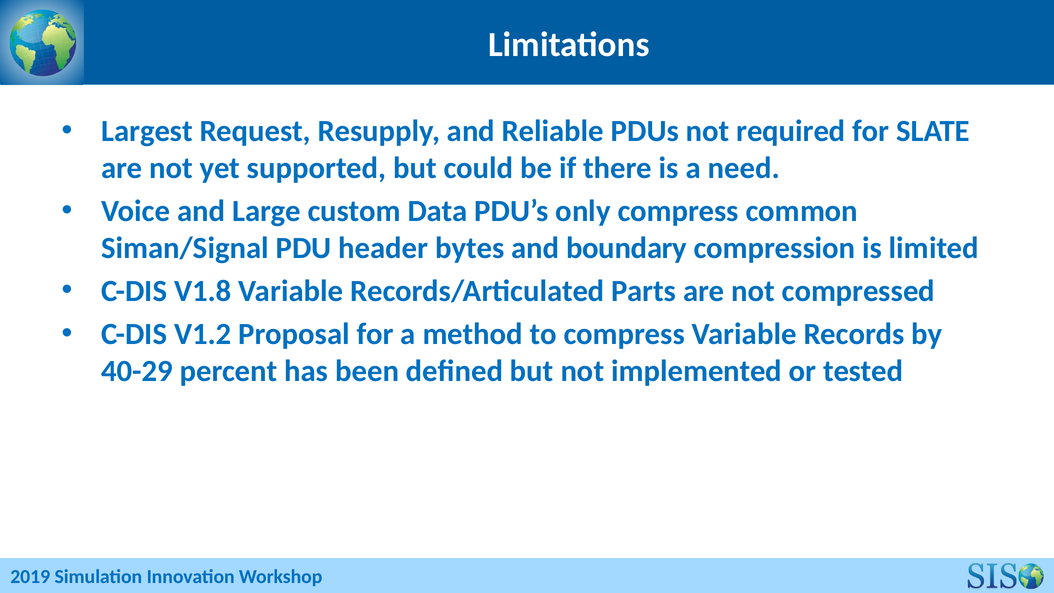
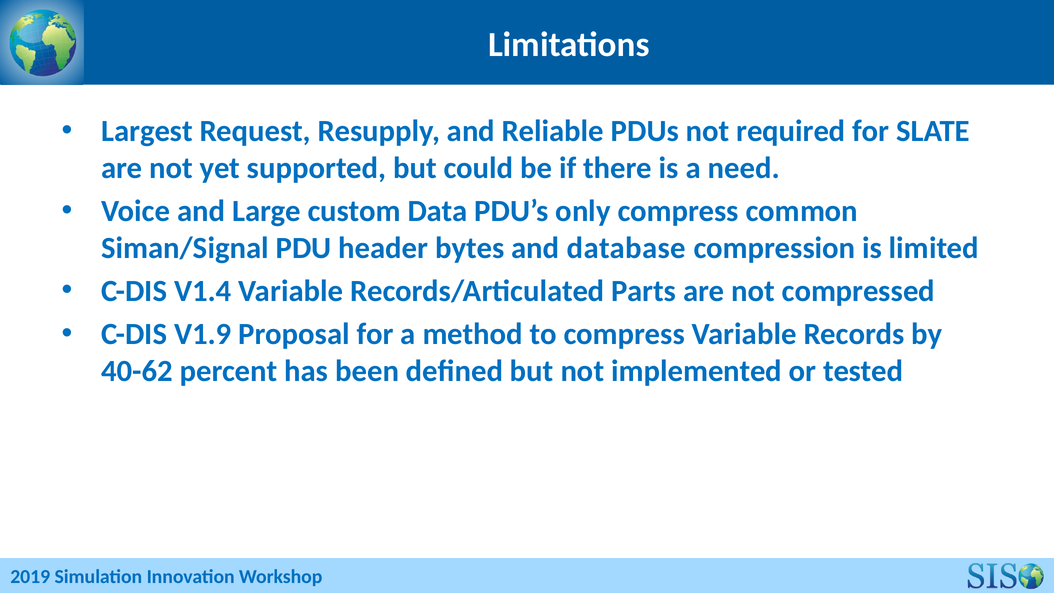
boundary: boundary -> database
V1.8: V1.8 -> V1.4
V1.2: V1.2 -> V1.9
40-29: 40-29 -> 40-62
